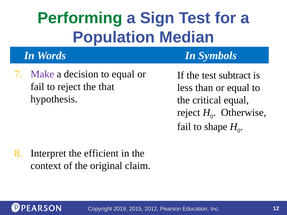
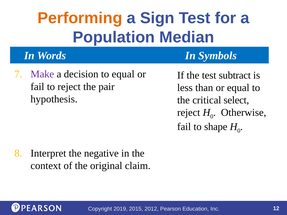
Performing colour: green -> orange
that: that -> pair
critical equal: equal -> select
efficient: efficient -> negative
